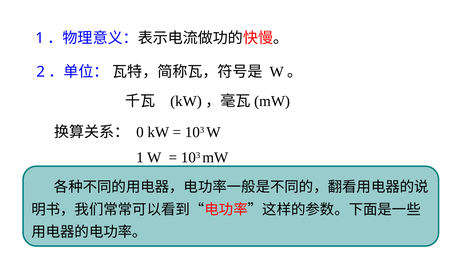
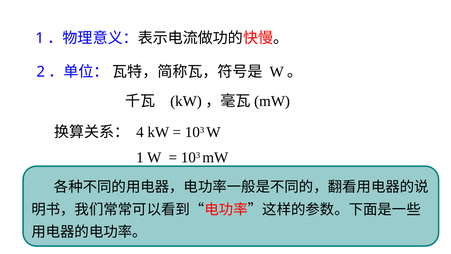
0: 0 -> 4
